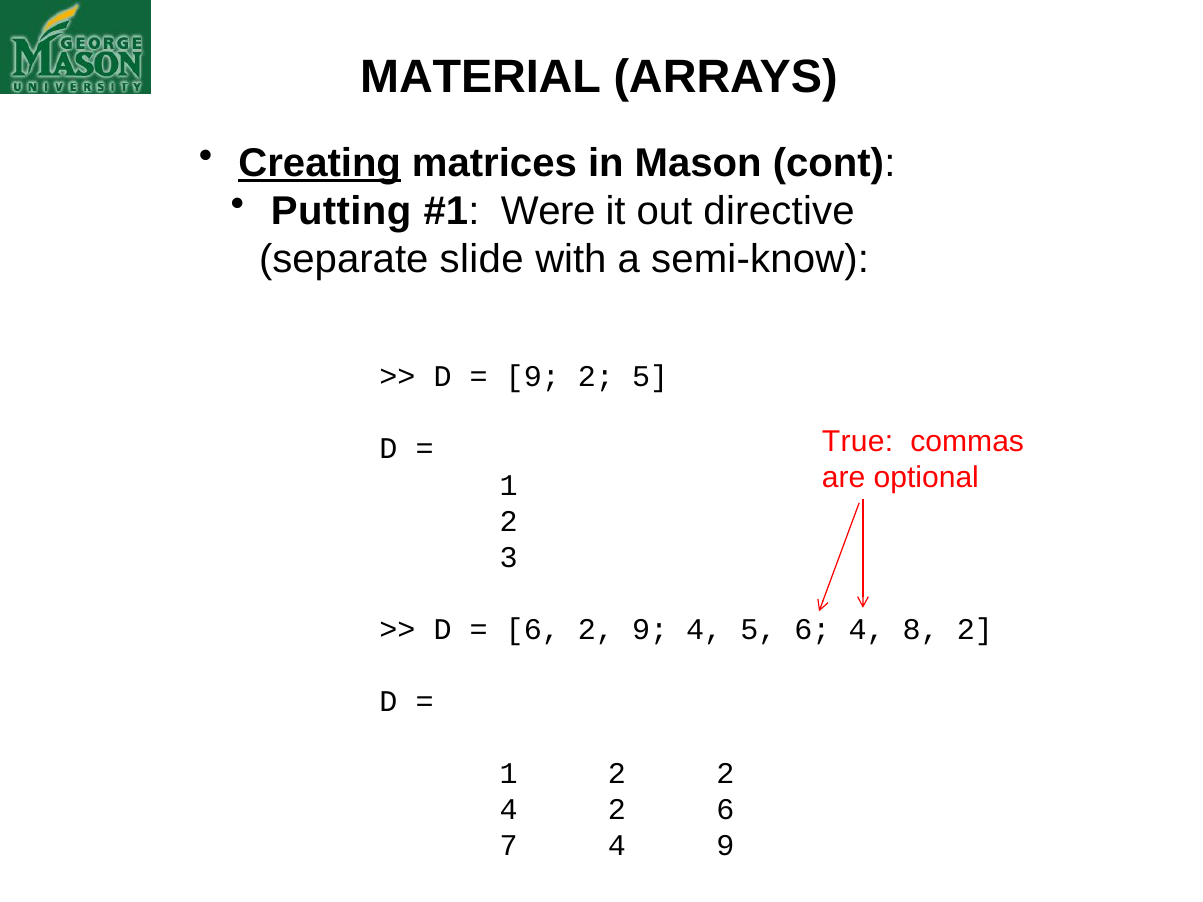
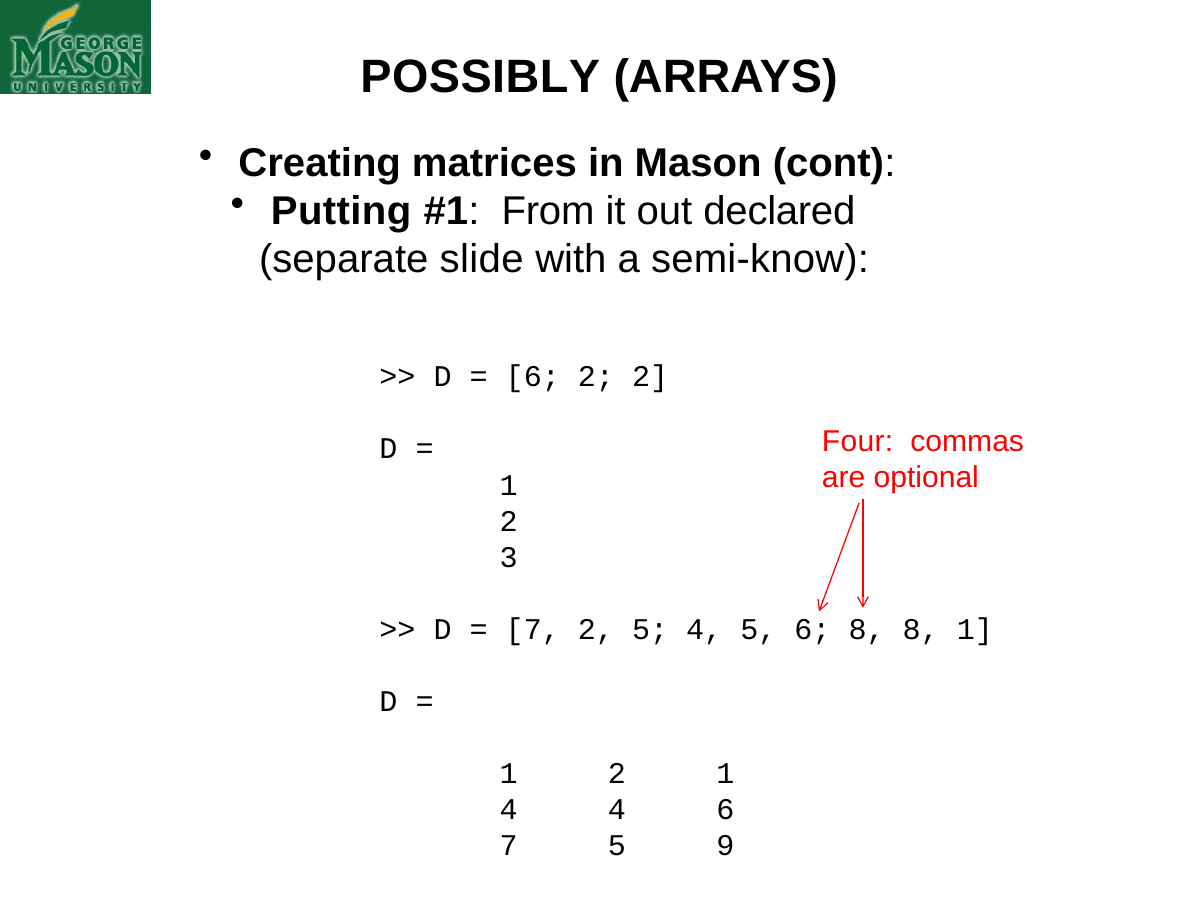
MATERIAL: MATERIAL -> POSSIBLY
Creating underline: present -> none
Were: Were -> From
directive: directive -> declared
9 at (533, 377): 9 -> 6
2 5: 5 -> 2
True: True -> Four
6 at (533, 630): 6 -> 7
2 9: 9 -> 5
6 4: 4 -> 8
8 2: 2 -> 1
2 2: 2 -> 1
4 2: 2 -> 4
7 4: 4 -> 5
